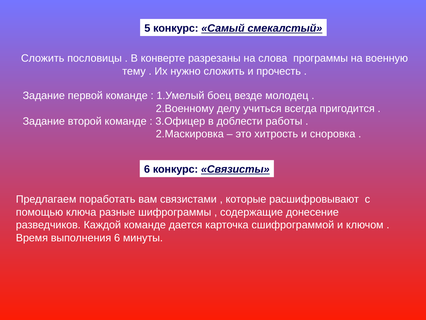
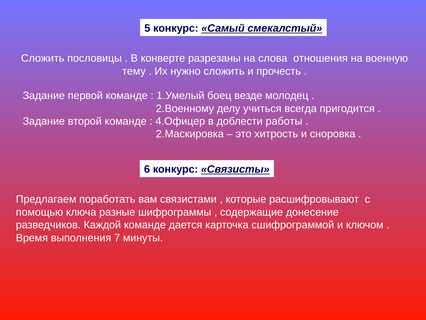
программы: программы -> отношения
3.Офицер: 3.Офицер -> 4.Офицер
выполнения 6: 6 -> 7
